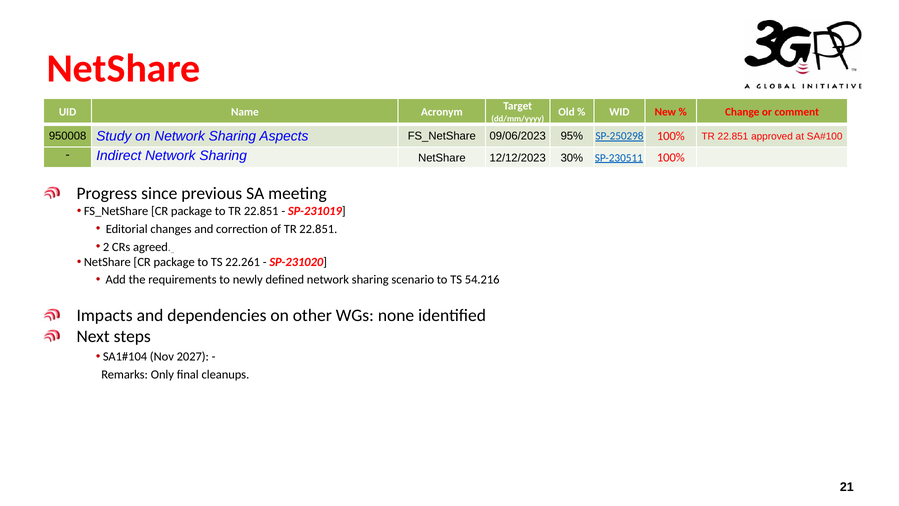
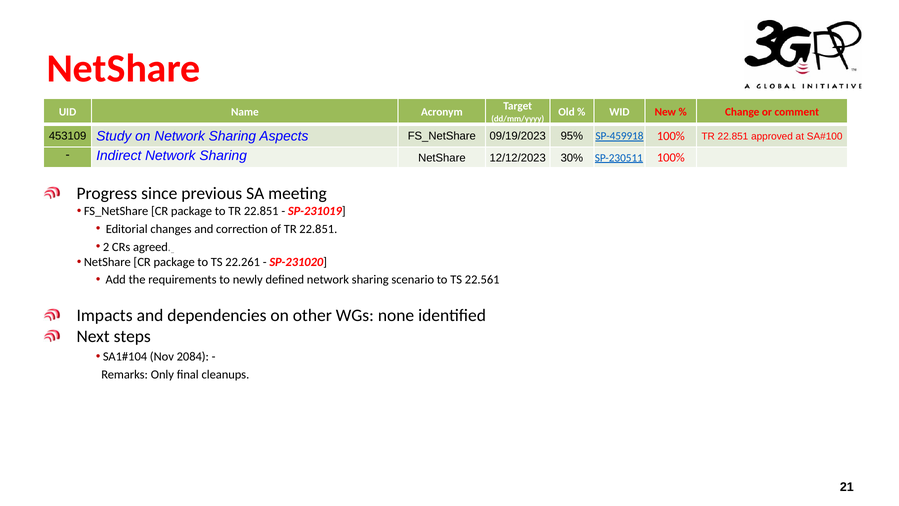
950008: 950008 -> 453109
09/06/2023: 09/06/2023 -> 09/19/2023
SP-250298: SP-250298 -> SP-459918
54.216: 54.216 -> 22.561
2027: 2027 -> 2084
